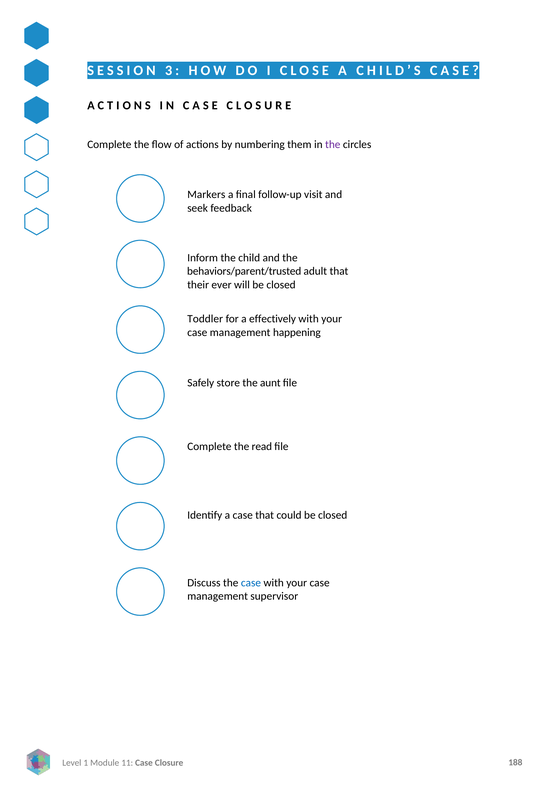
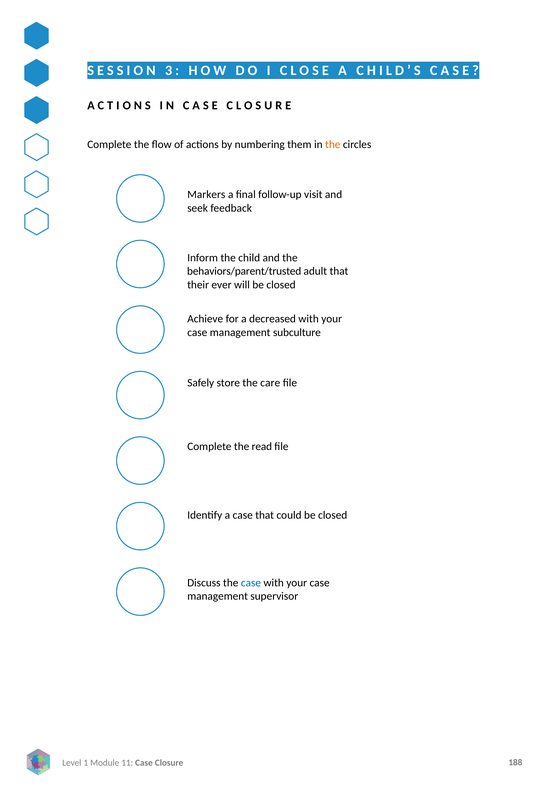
the at (333, 145) colour: purple -> orange
Toddler: Toddler -> Achieve
effectively: effectively -> decreased
happening: happening -> subculture
aunt: aunt -> care
